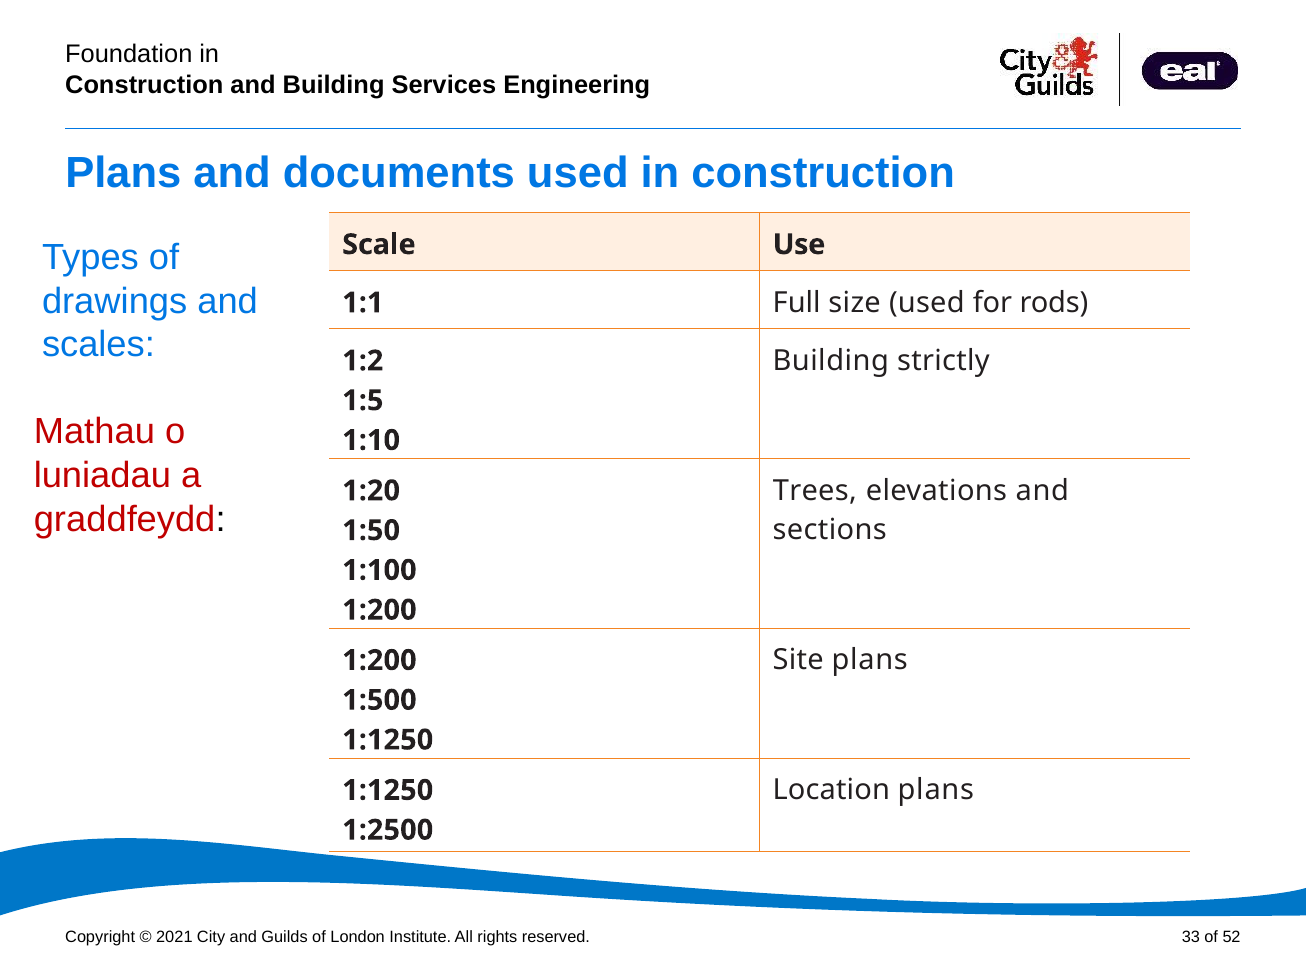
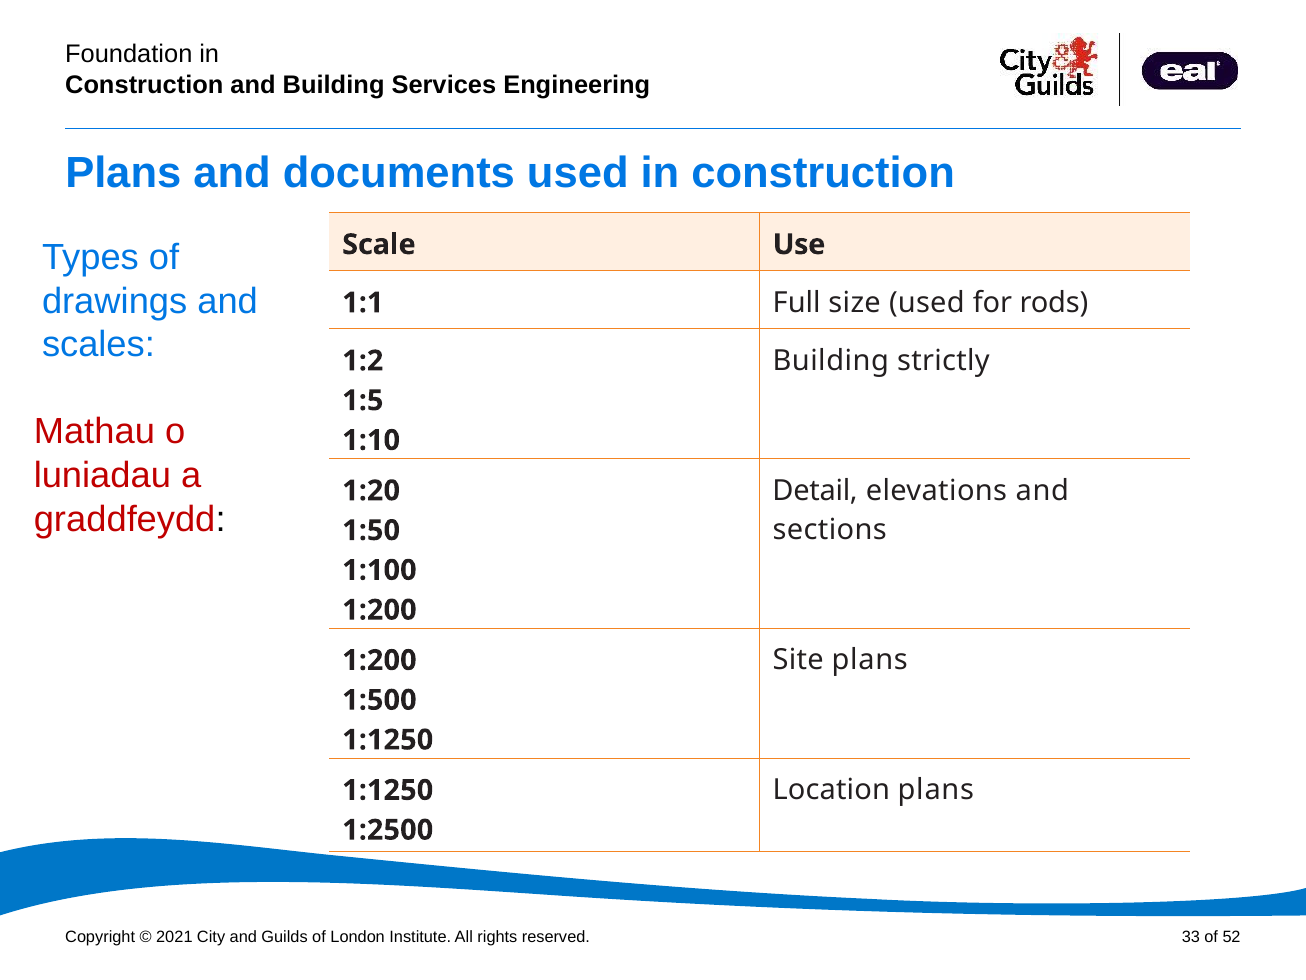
Trees: Trees -> Detail
